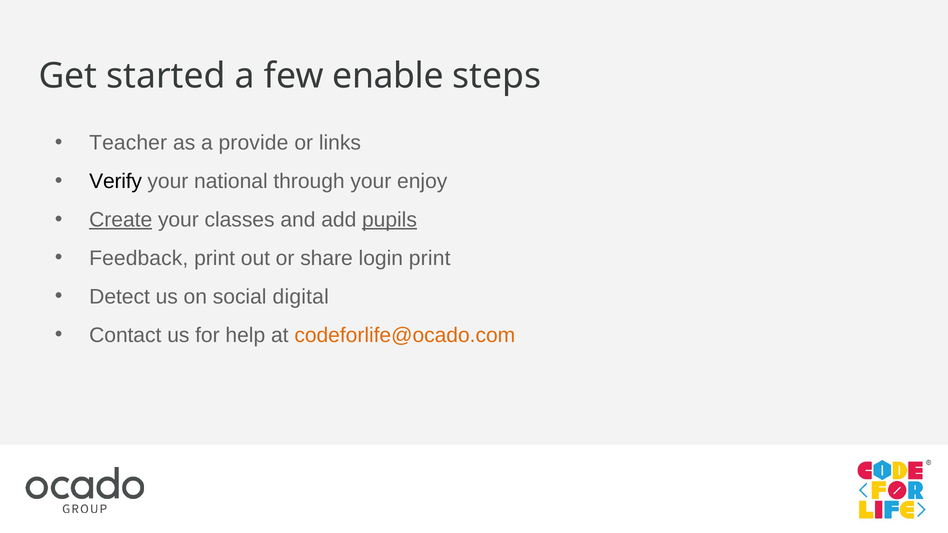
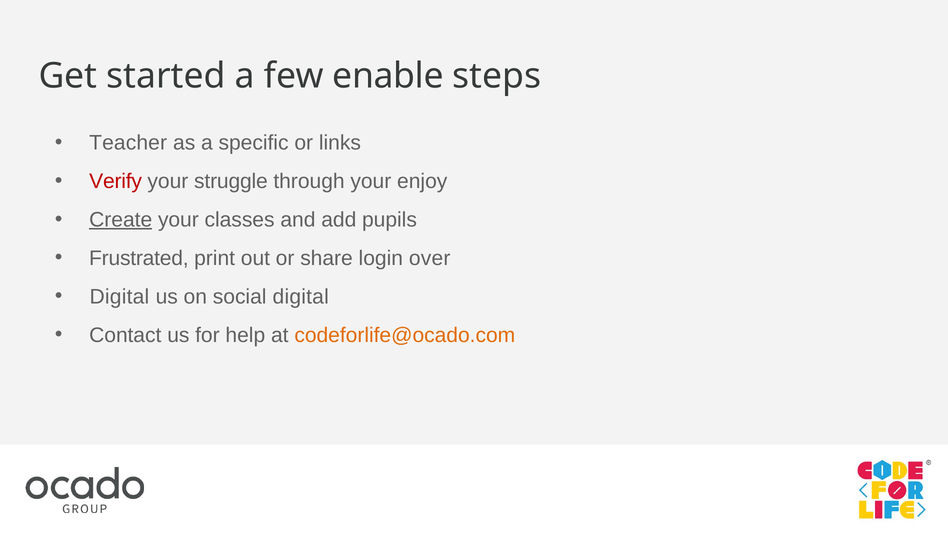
provide: provide -> specific
Verify colour: black -> red
national: national -> struggle
pupils underline: present -> none
Feedback: Feedback -> Frustrated
login print: print -> over
Detect at (120, 297): Detect -> Digital
